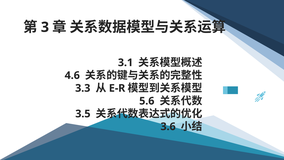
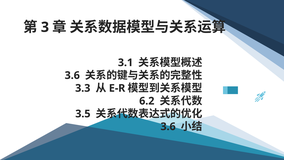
4.6 at (72, 75): 4.6 -> 3.6
5.6: 5.6 -> 6.2
